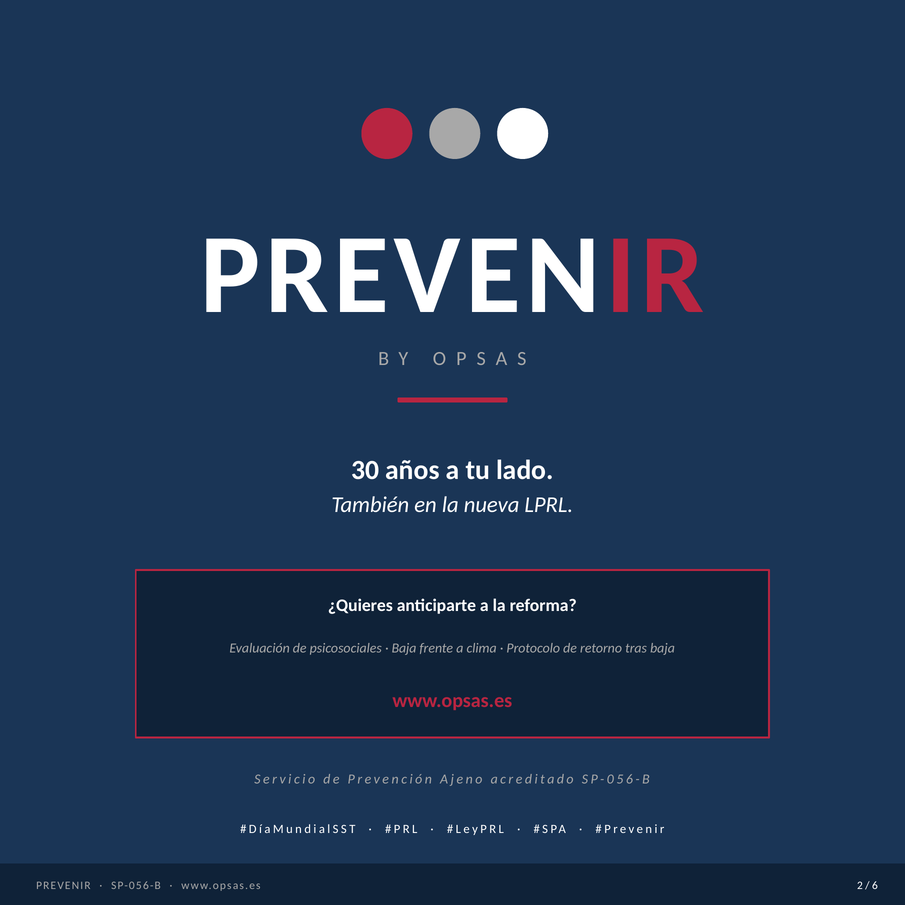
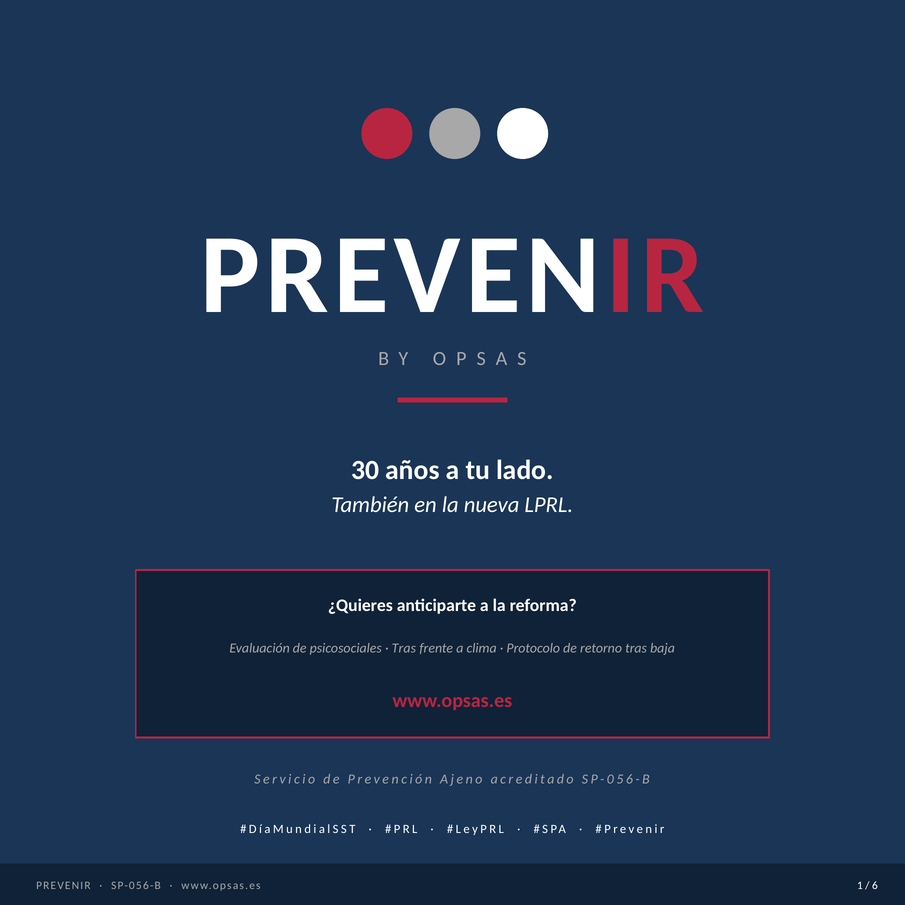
Baja at (404, 648): Baja -> Tras
2: 2 -> 1
